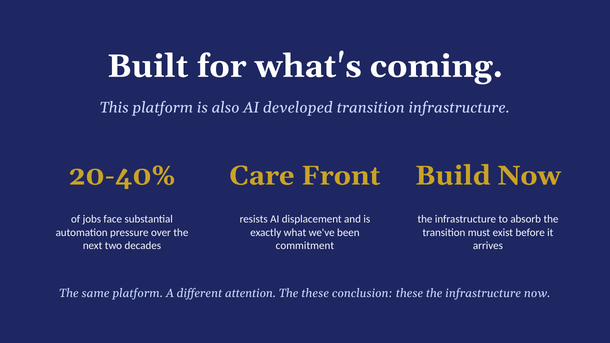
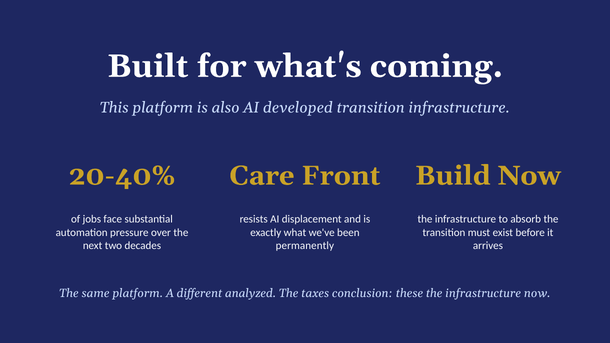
commitment: commitment -> permanently
attention: attention -> analyzed
The these: these -> taxes
